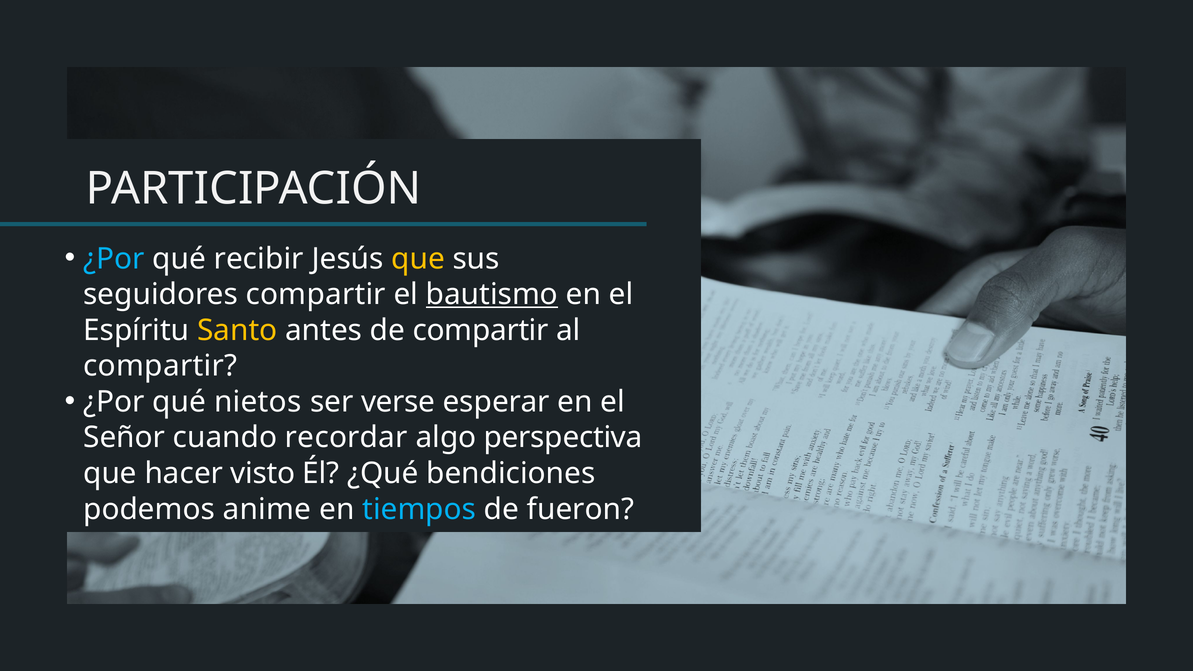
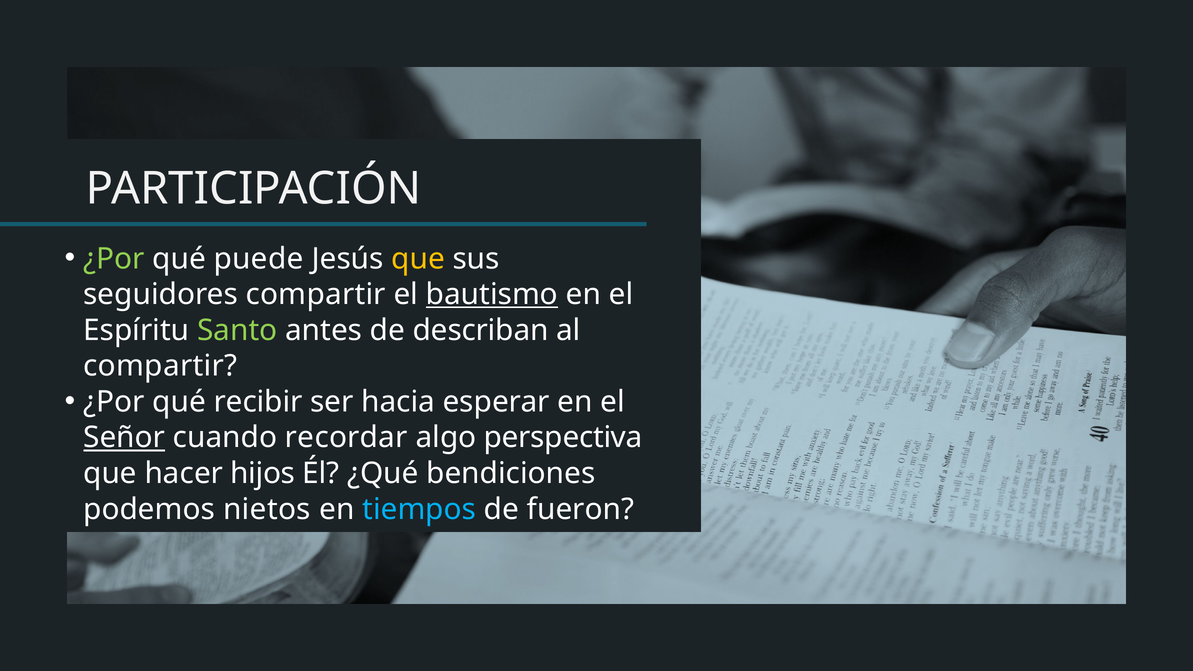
¿Por at (114, 259) colour: light blue -> light green
recibir: recibir -> puede
Santo colour: yellow -> light green
de compartir: compartir -> describan
nietos: nietos -> recibir
verse: verse -> hacia
Señor underline: none -> present
visto: visto -> hijos
anime: anime -> nietos
